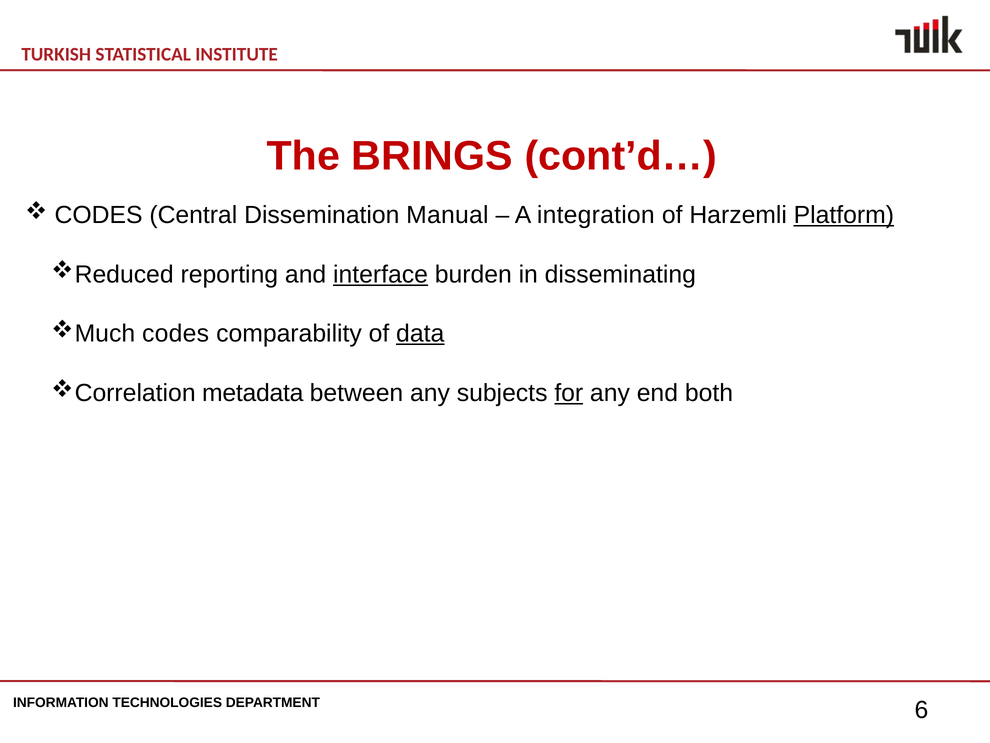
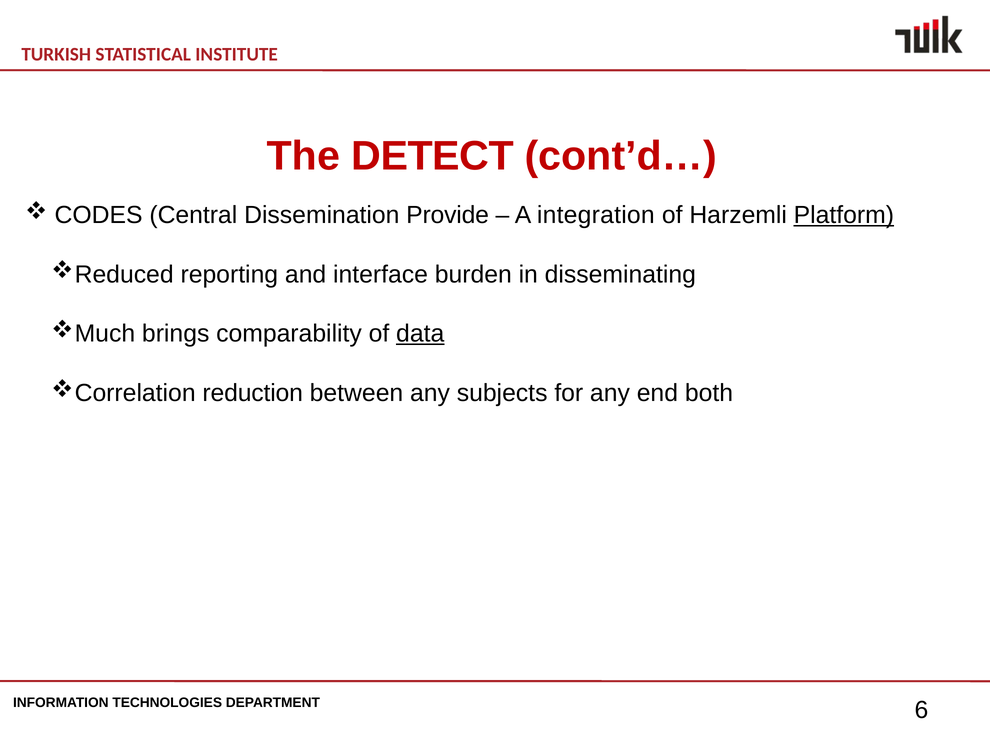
BRINGS: BRINGS -> DETECT
Manual: Manual -> Provide
interface underline: present -> none
codes at (176, 334): codes -> brings
metadata: metadata -> reduction
for underline: present -> none
